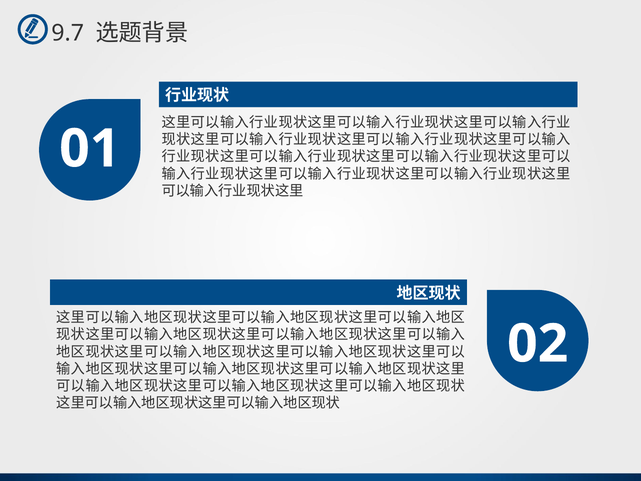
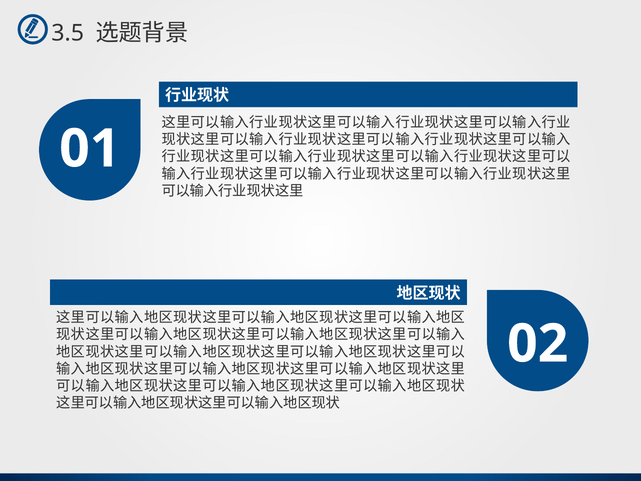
9.7: 9.7 -> 3.5
